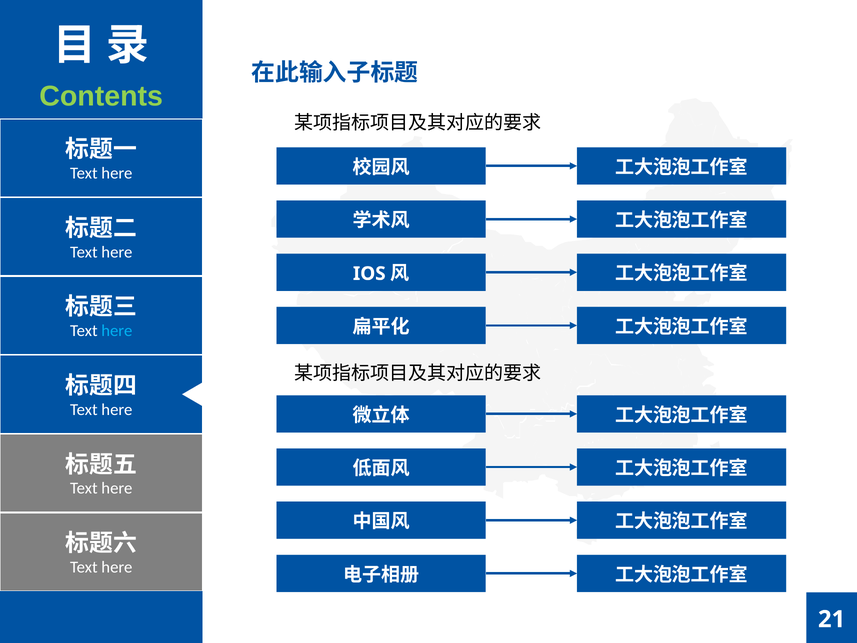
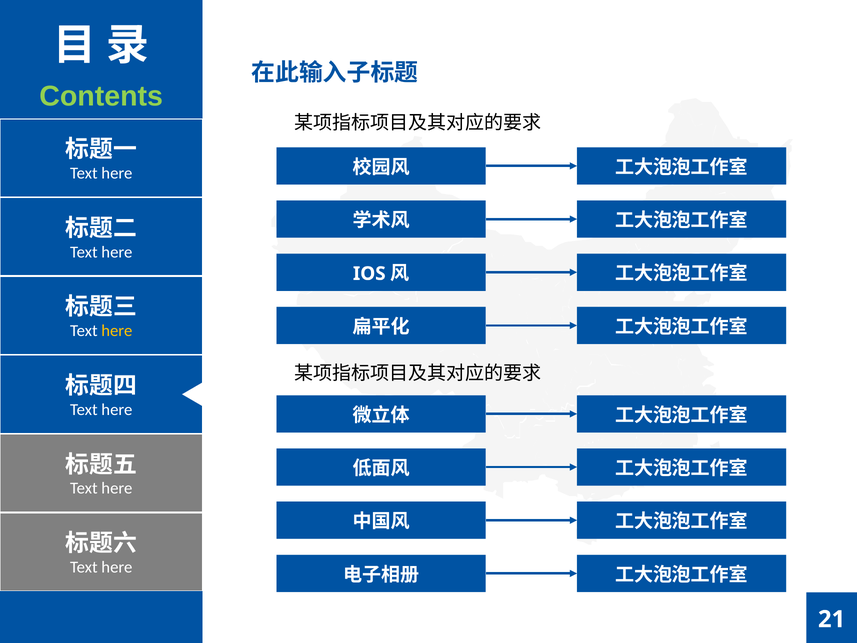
here at (117, 331) colour: light blue -> yellow
